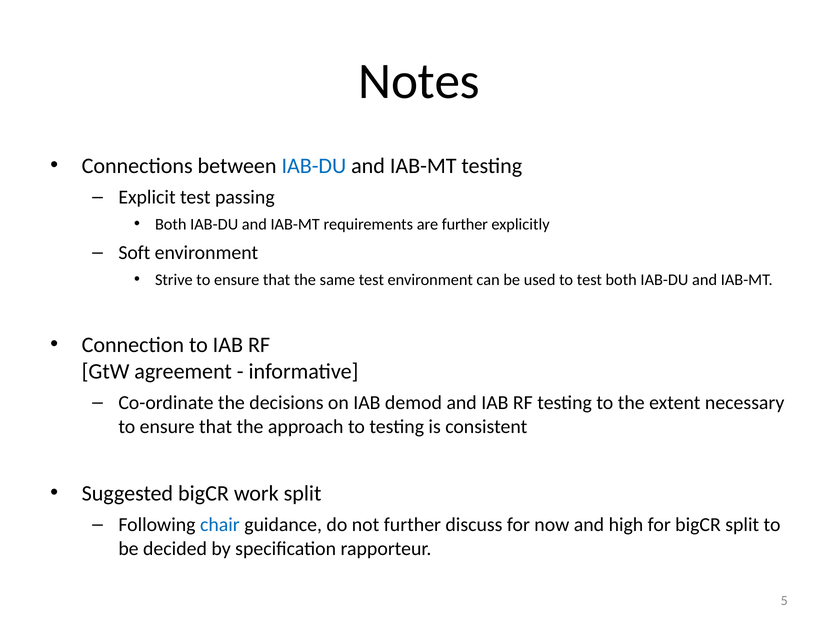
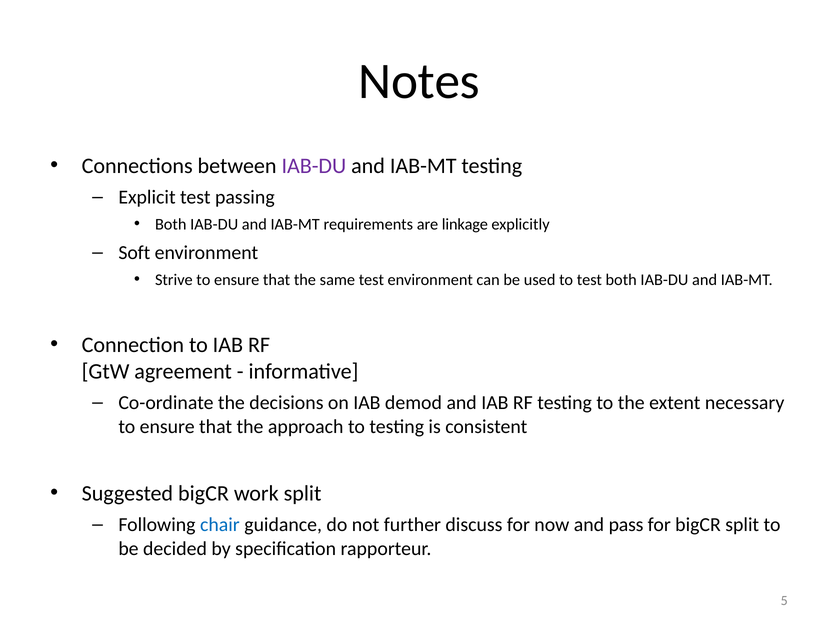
IAB-DU at (314, 166) colour: blue -> purple
are further: further -> linkage
high: high -> pass
